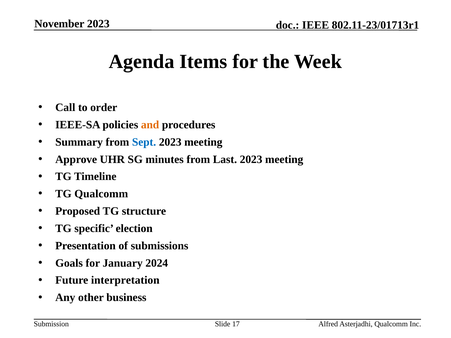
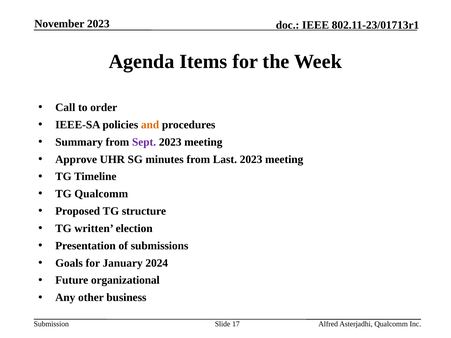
Sept colour: blue -> purple
specific: specific -> written
interpretation: interpretation -> organizational
